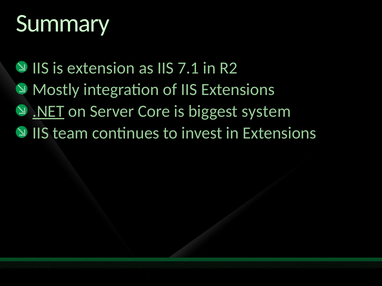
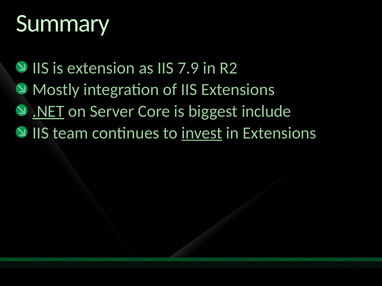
7.1: 7.1 -> 7.9
system: system -> include
invest underline: none -> present
